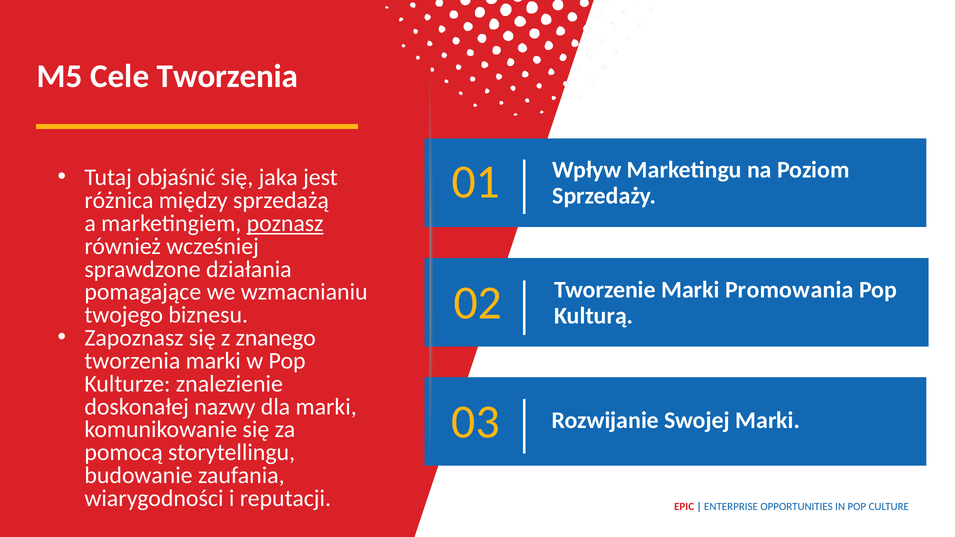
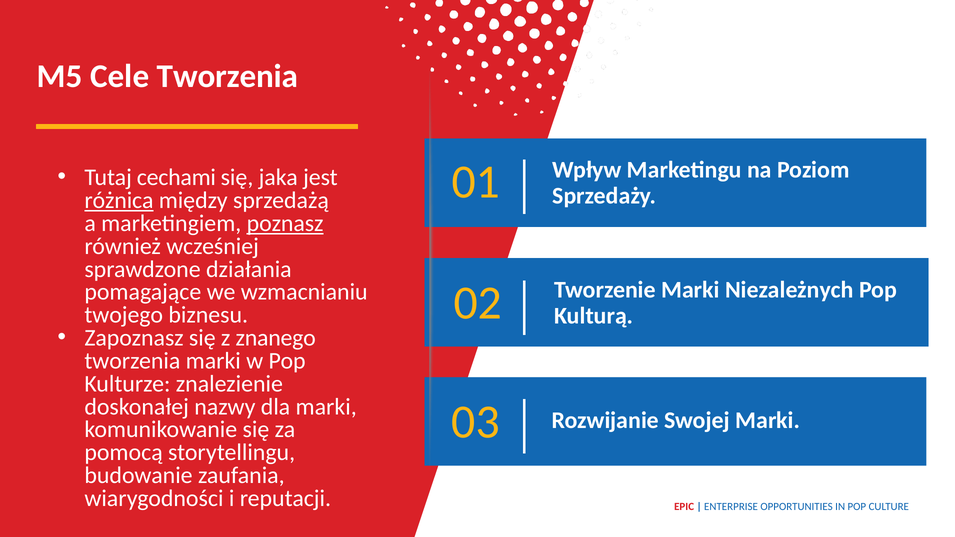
objaśnić: objaśnić -> cechami
różnica underline: none -> present
Promowania: Promowania -> Niezależnych
